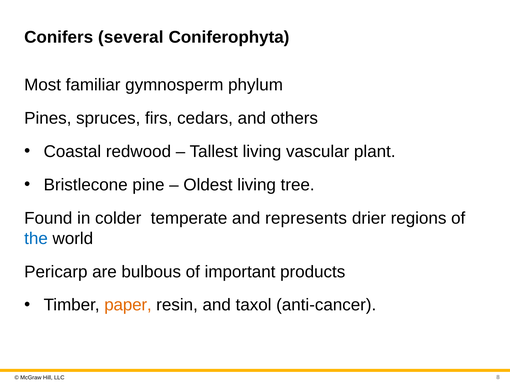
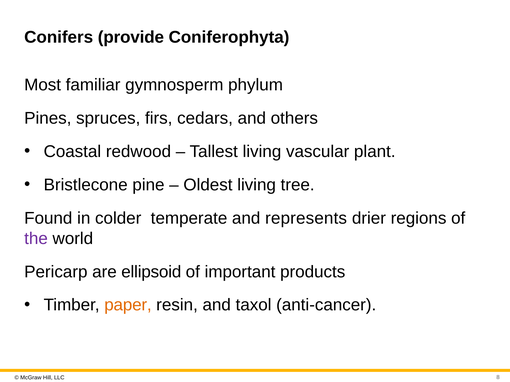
several: several -> provide
the colour: blue -> purple
bulbous: bulbous -> ellipsoid
